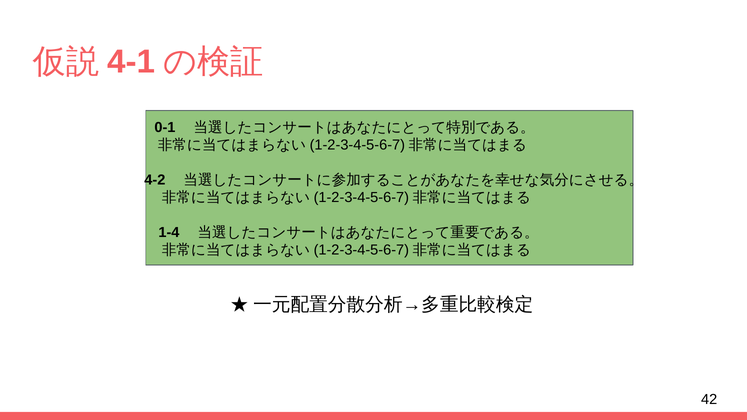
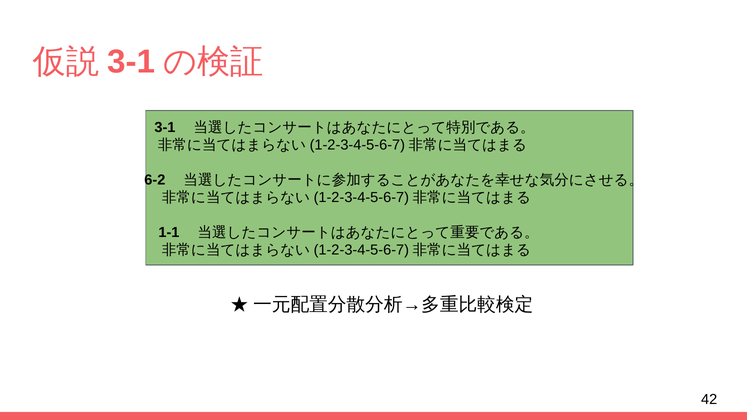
4-1 at (131, 62): 4-1 -> 3-1
0-1 at (165, 128): 0-1 -> 3-1
4-2: 4-2 -> 6-2
1-4: 1-4 -> 1-1
